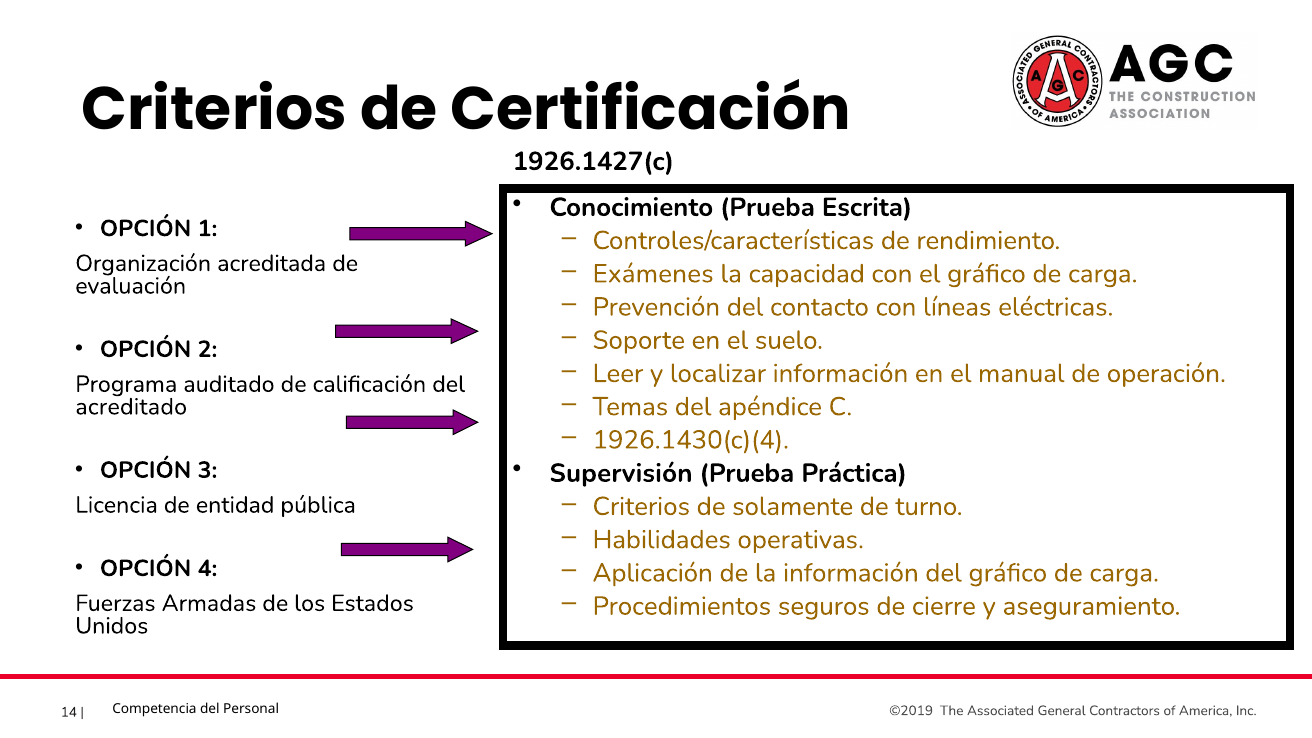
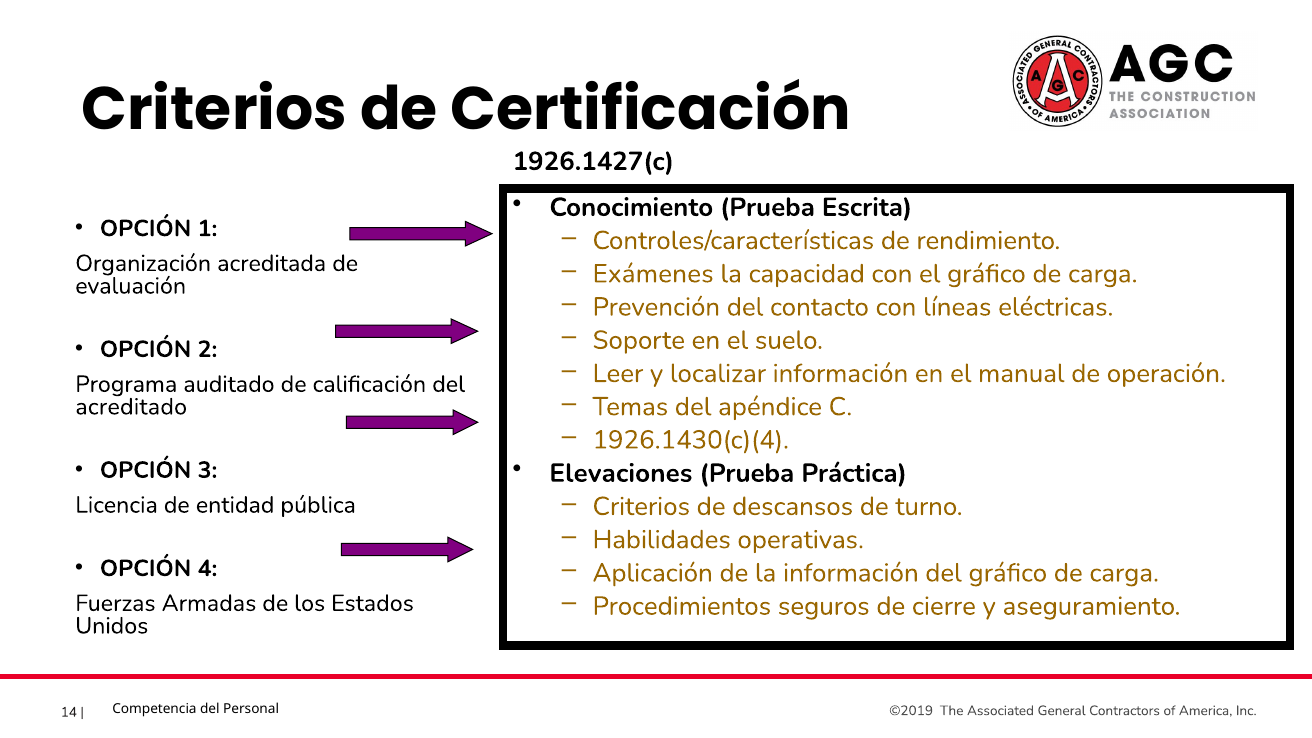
Supervisión: Supervisión -> Elevaciones
solamente: solamente -> descansos
